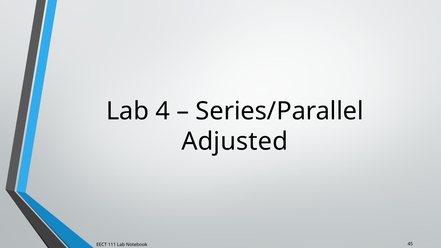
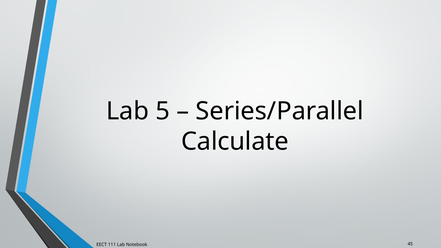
4: 4 -> 5
Adjusted: Adjusted -> Calculate
